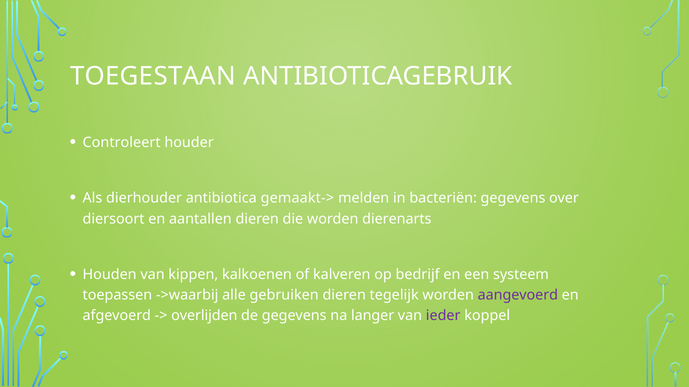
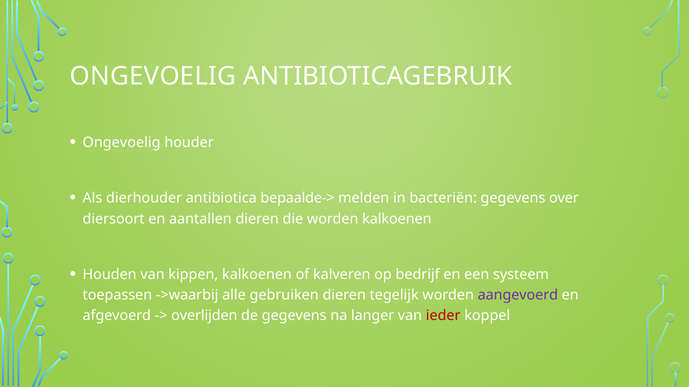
TOEGESTAAN at (153, 77): TOEGESTAAN -> ONGEVOELIG
Controleert at (122, 143): Controleert -> Ongevoelig
gemaakt->: gemaakt-> -> bepaalde->
worden dierenarts: dierenarts -> kalkoenen
ieder colour: purple -> red
